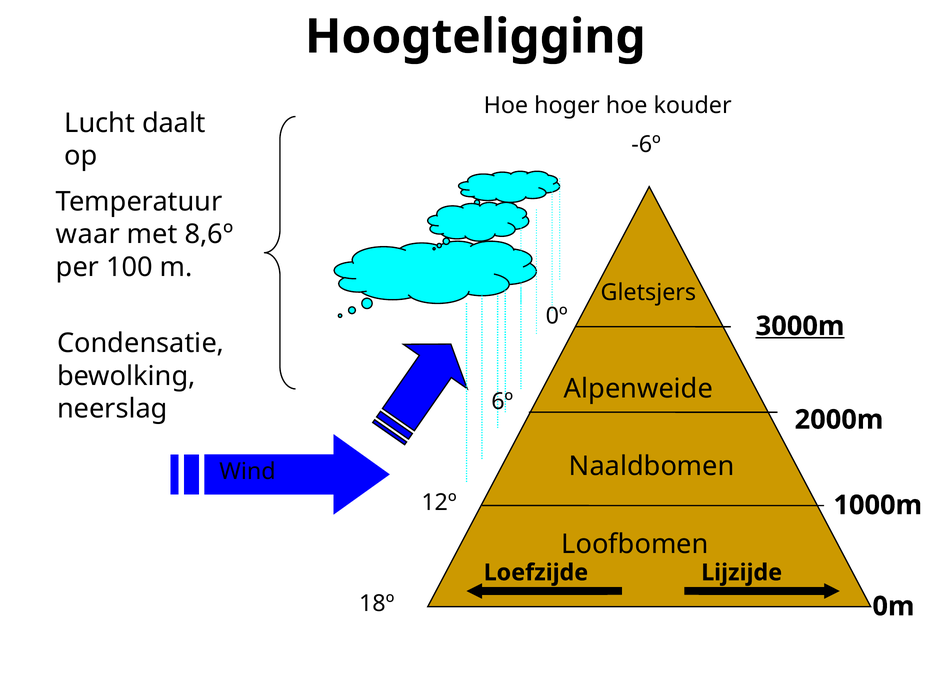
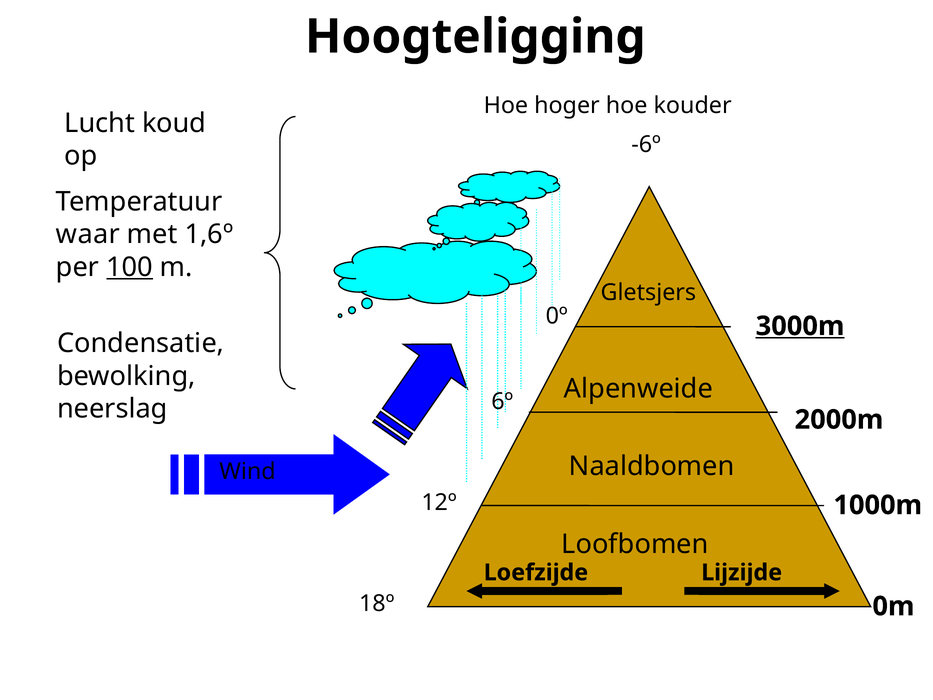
daalt: daalt -> koud
8,6º: 8,6º -> 1,6º
100 underline: none -> present
